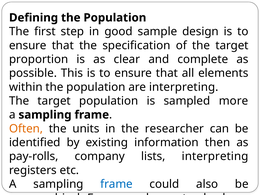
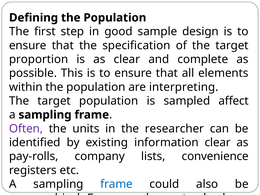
more: more -> affect
Often colour: orange -> purple
information then: then -> clear
lists interpreting: interpreting -> convenience
